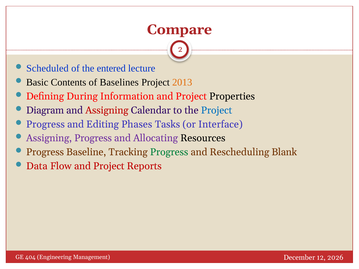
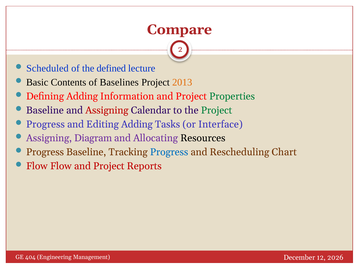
entered: entered -> defined
Defining During: During -> Adding
Properties colour: black -> green
Diagram at (45, 110): Diagram -> Baseline
Project at (217, 110) colour: blue -> green
Editing Phases: Phases -> Adding
Assigning Progress: Progress -> Diagram
Progress at (169, 152) colour: green -> blue
Blank: Blank -> Chart
Data at (37, 166): Data -> Flow
